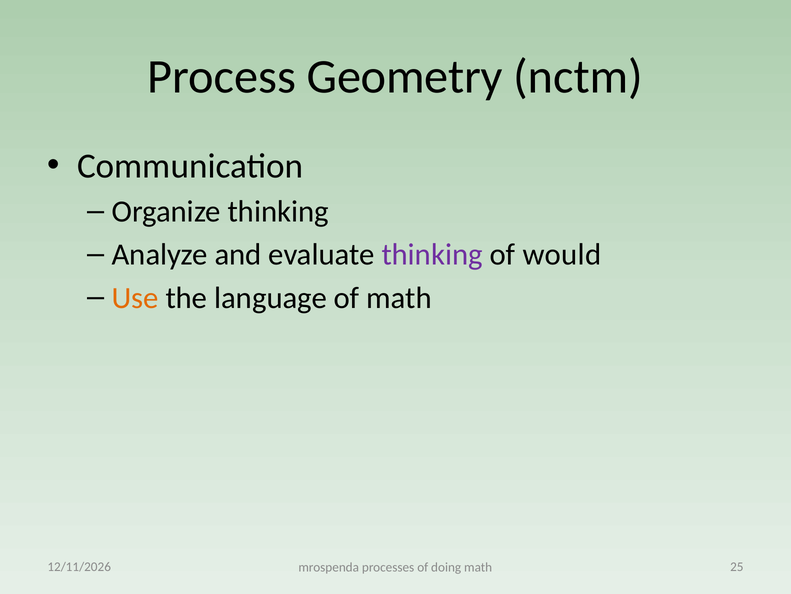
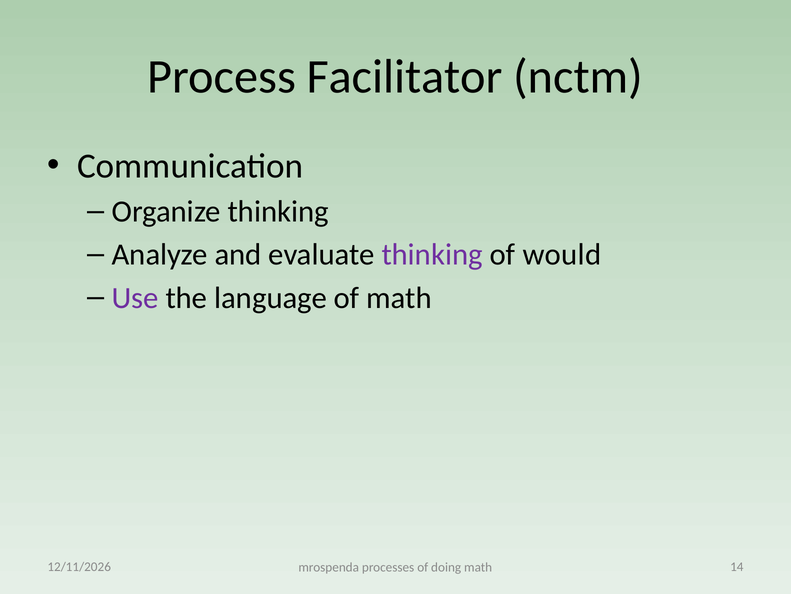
Geometry: Geometry -> Facilitator
Use colour: orange -> purple
25: 25 -> 14
